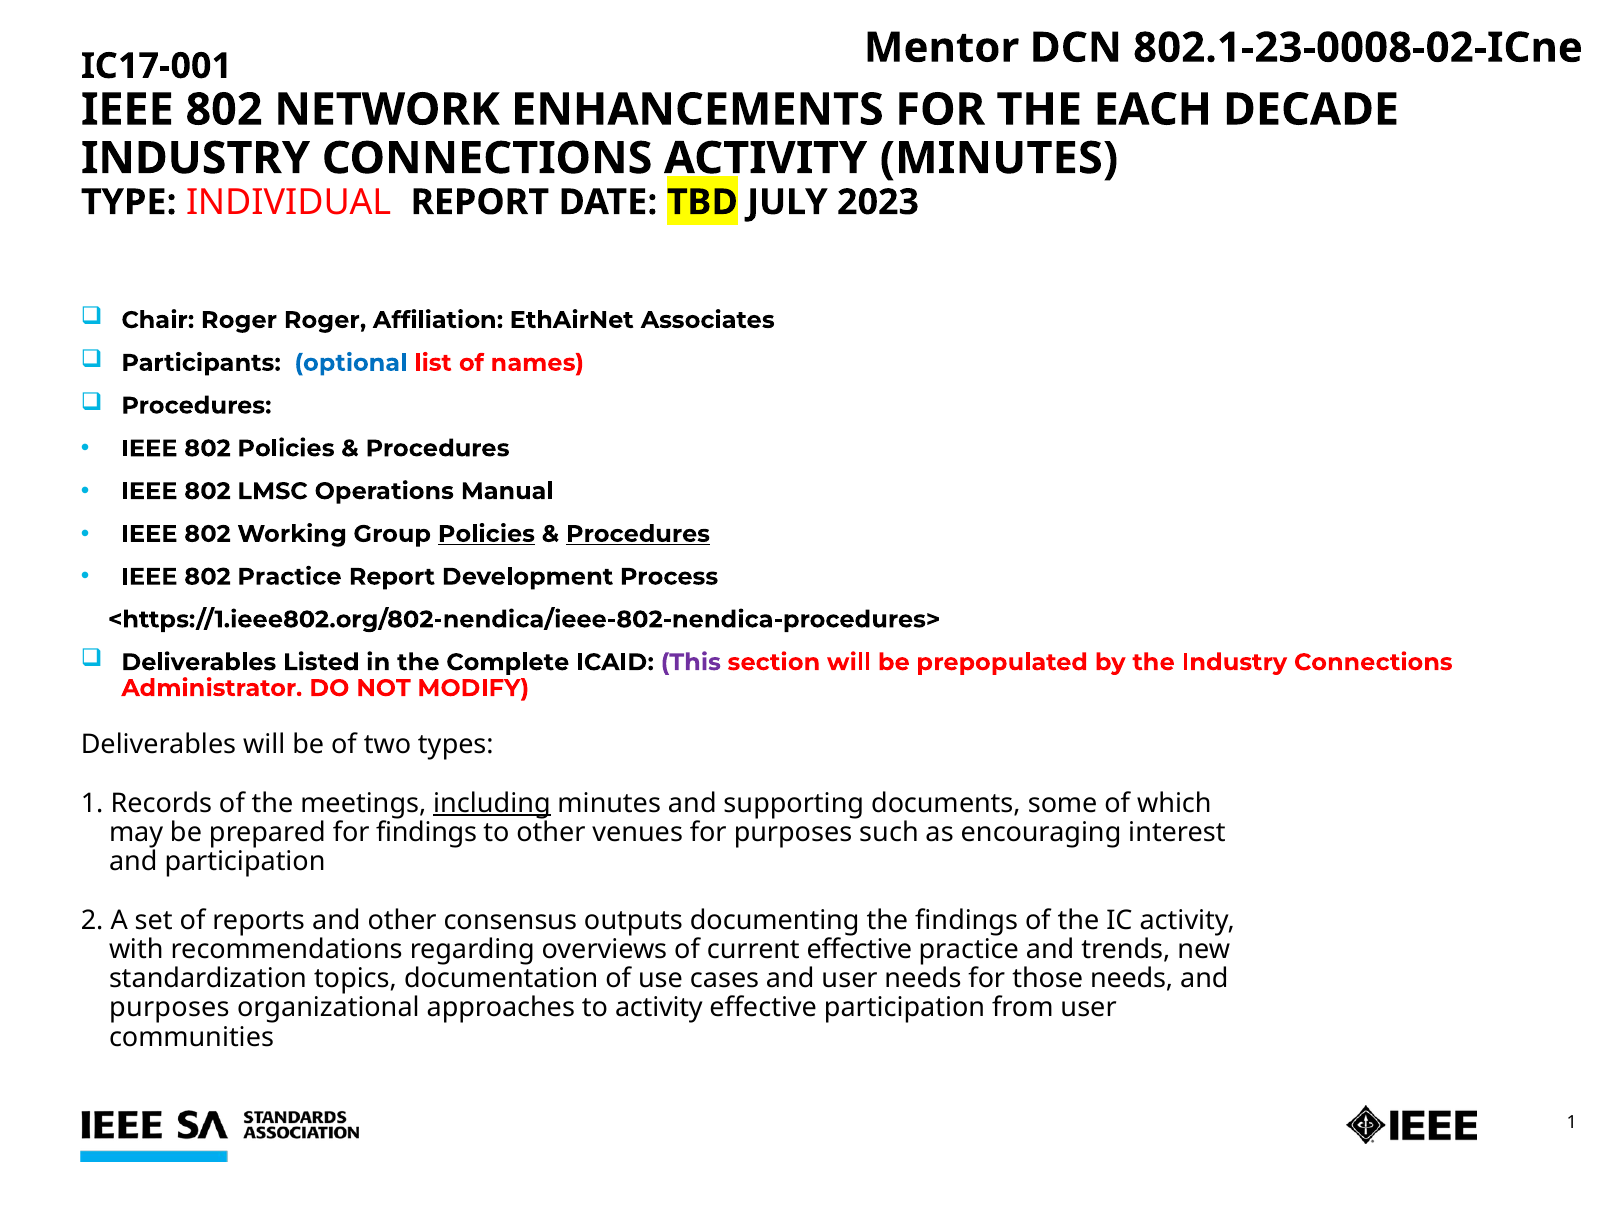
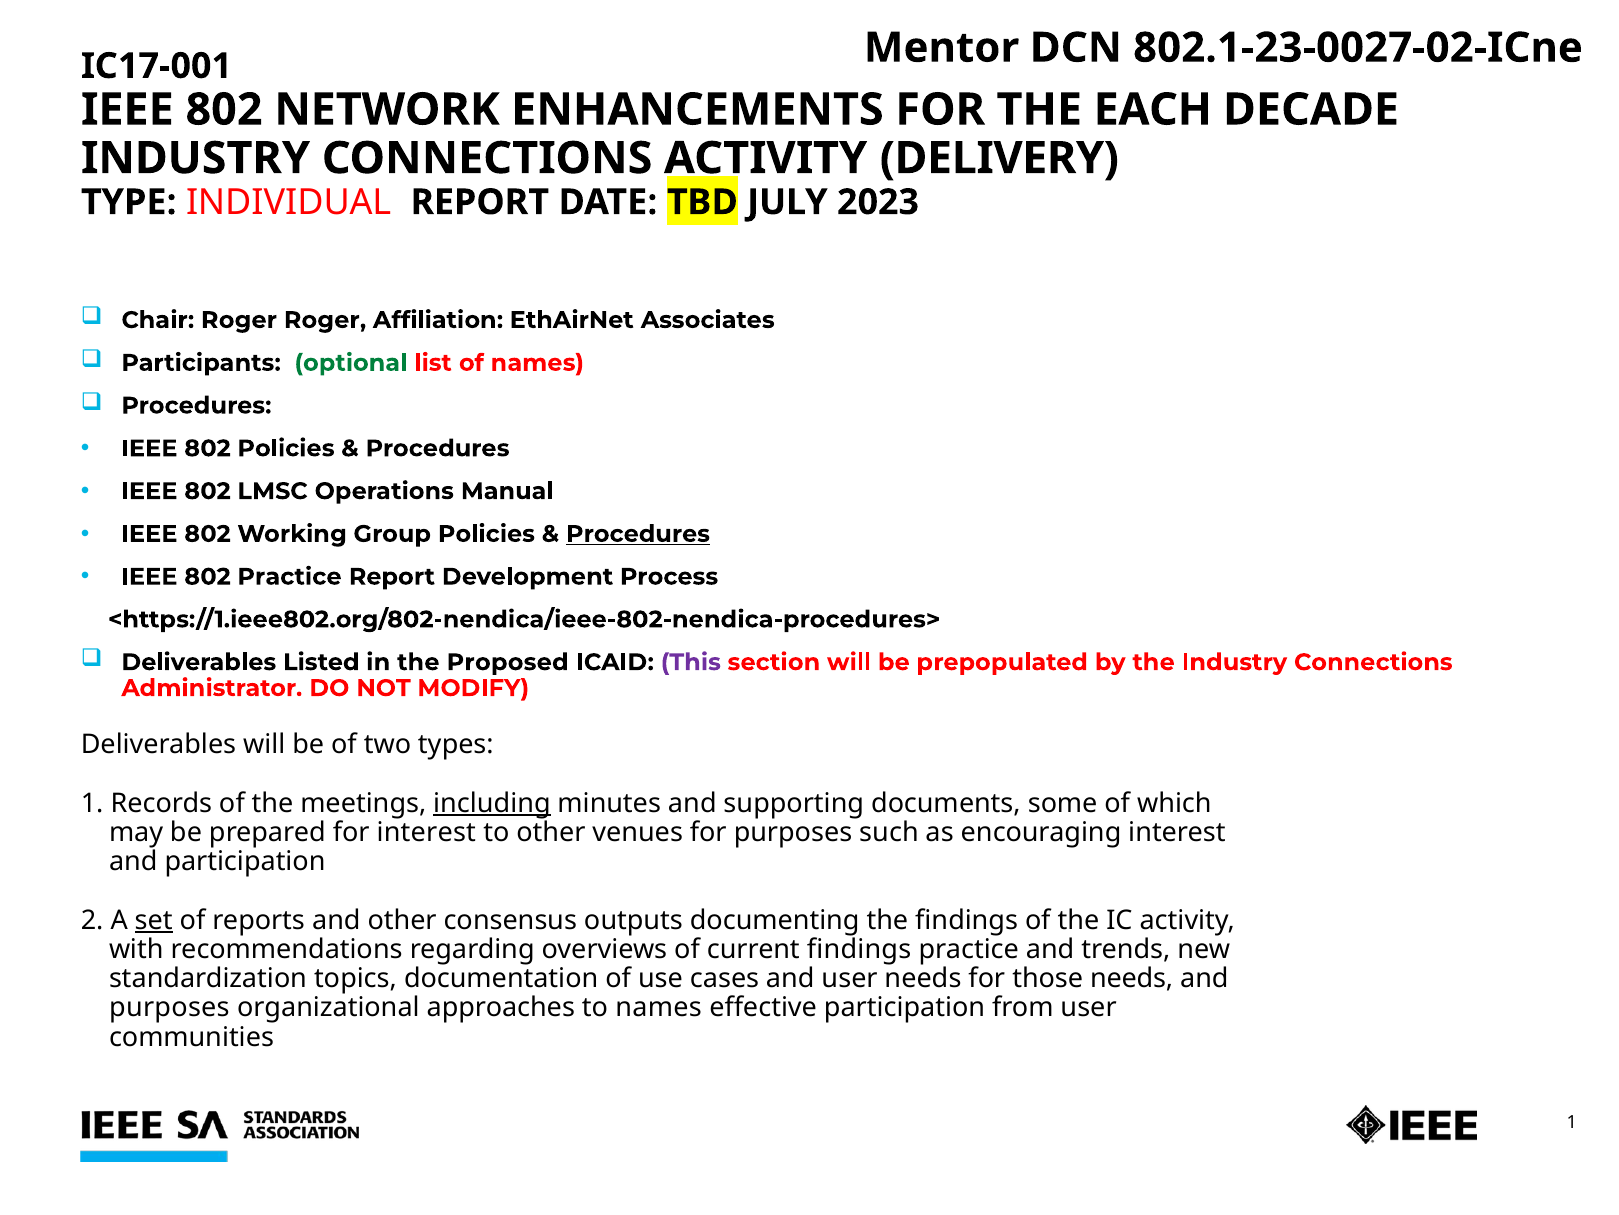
802.1-23-0008-02-ICne: 802.1-23-0008-02-ICne -> 802.1-23-0027-02-ICne
MINUTES at (999, 158): MINUTES -> DELIVERY
optional colour: blue -> green
Policies at (486, 534) underline: present -> none
Complete: Complete -> Proposed
for findings: findings -> interest
set underline: none -> present
current effective: effective -> findings
to activity: activity -> names
